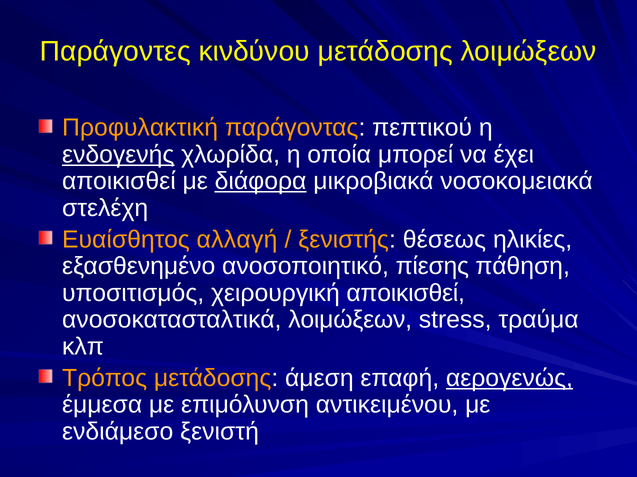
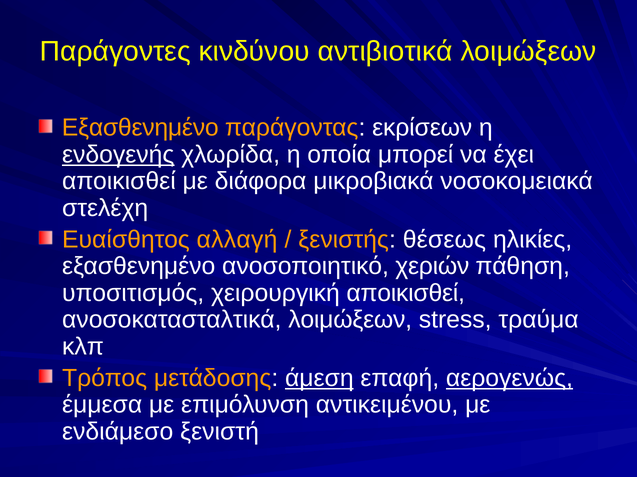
κινδύνου μετάδοσης: μετάδοσης -> αντιβιοτικά
Προφυλακτική at (140, 128): Προφυλακτική -> Εξασθενημένο
πεπτικού: πεπτικού -> εκρίσεων
διάφορα underline: present -> none
πίεσης: πίεσης -> χεριών
άμεση underline: none -> present
